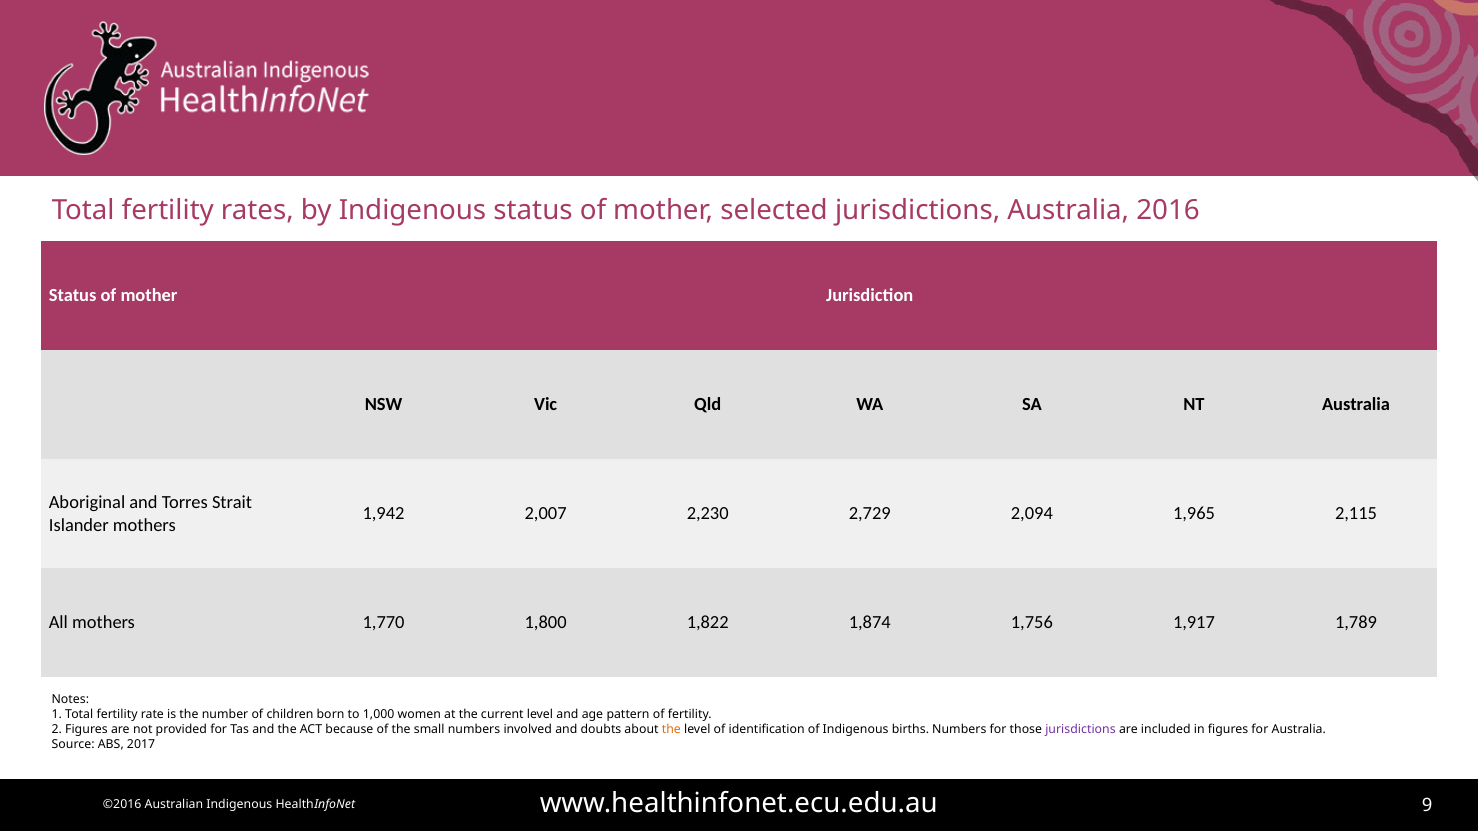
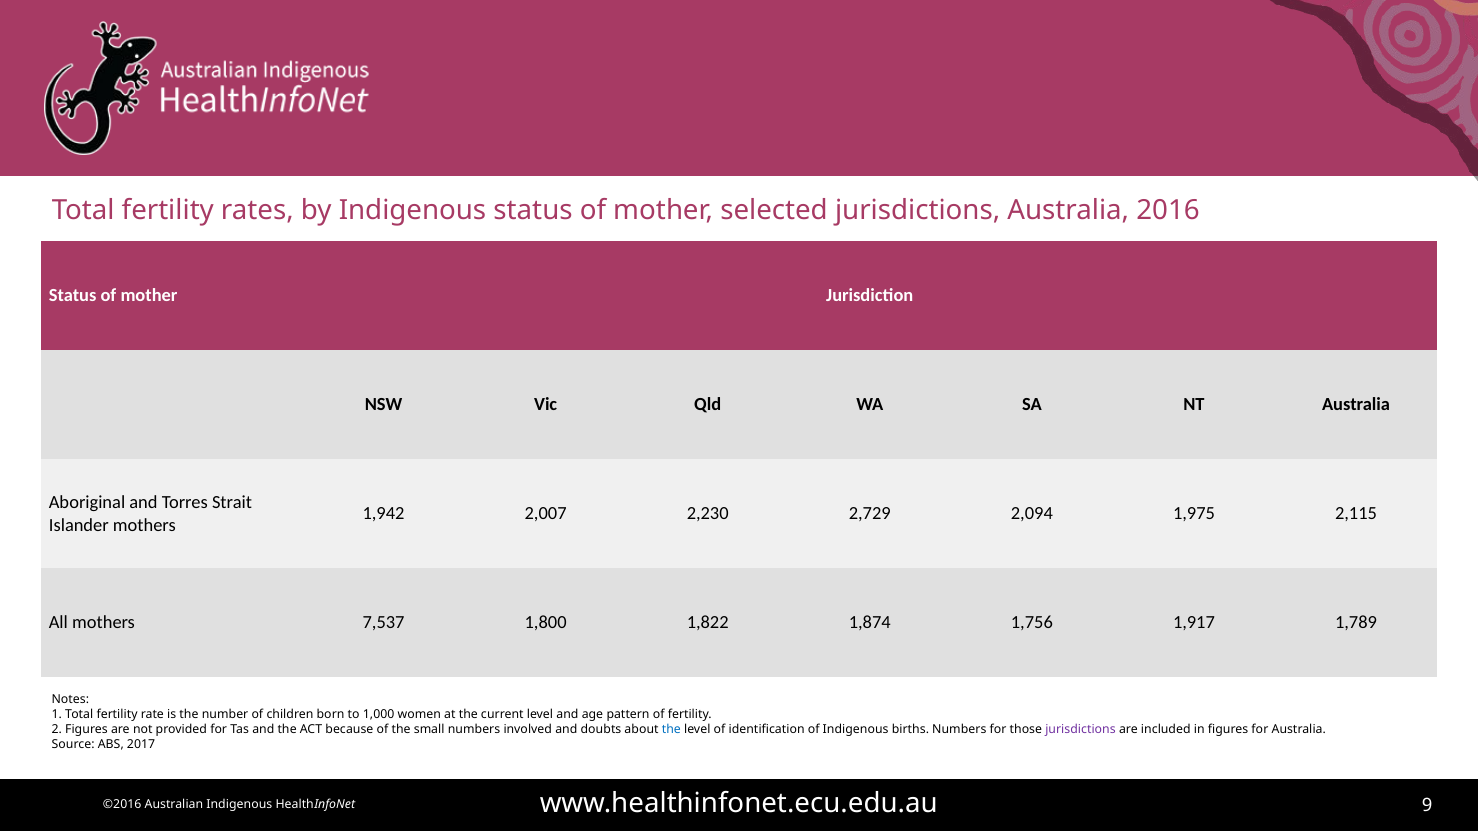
1,965: 1,965 -> 1,975
1,770: 1,770 -> 7,537
the at (671, 730) colour: orange -> blue
